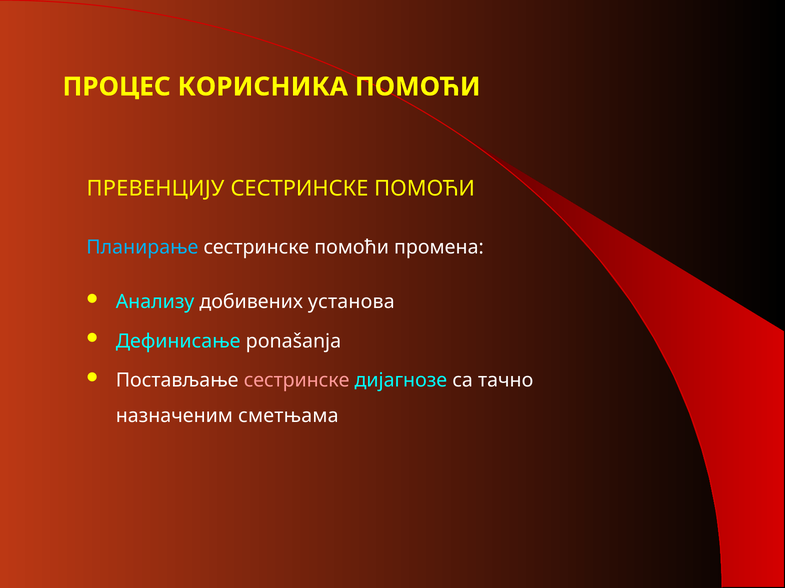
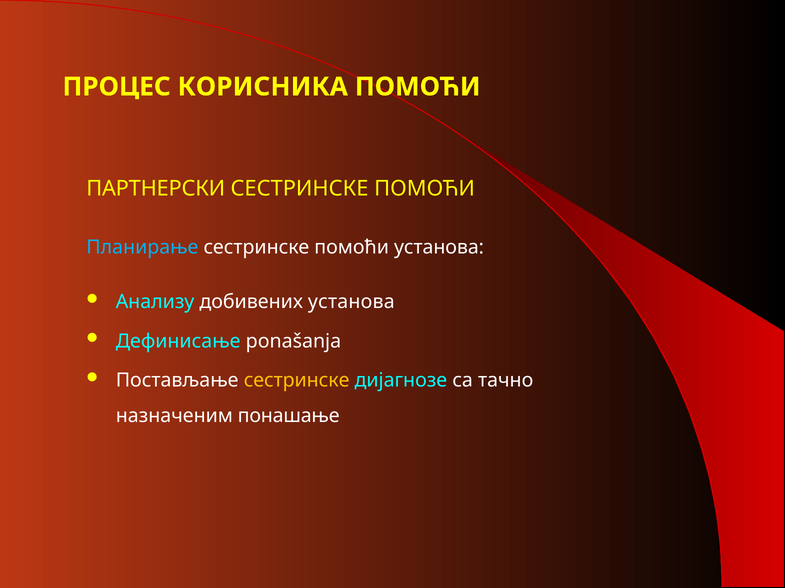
ПРЕВЕНЦИЈУ: ПРЕВЕНЦИЈУ -> ПАРТНЕРСКИ
помоћи промена: промена -> установа
сестринске at (297, 381) colour: pink -> yellow
сметњама: сметњама -> понашање
